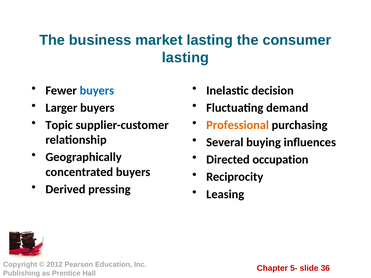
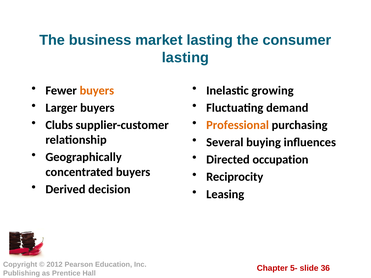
buyers at (97, 91) colour: blue -> orange
decision: decision -> growing
Topic: Topic -> Clubs
pressing: pressing -> decision
